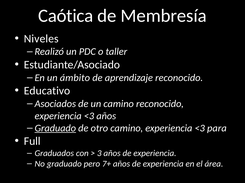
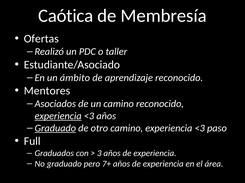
Niveles: Niveles -> Ofertas
Educativo: Educativo -> Mentores
experiencia at (58, 116) underline: none -> present
para: para -> paso
